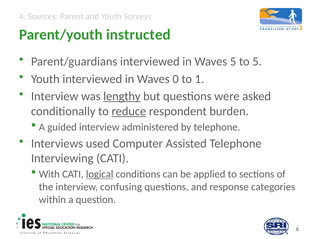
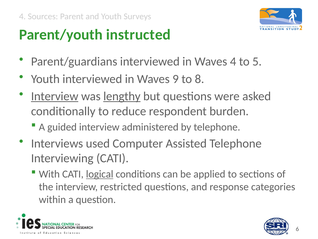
Waves 5: 5 -> 4
0: 0 -> 9
1: 1 -> 8
Interview at (55, 96) underline: none -> present
reduce underline: present -> none
confusing: confusing -> restricted
